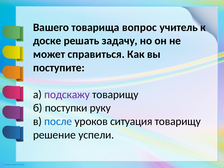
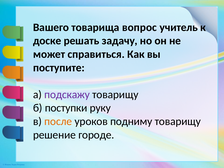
после colour: blue -> orange
ситуация: ситуация -> подниму
успели: успели -> городе
